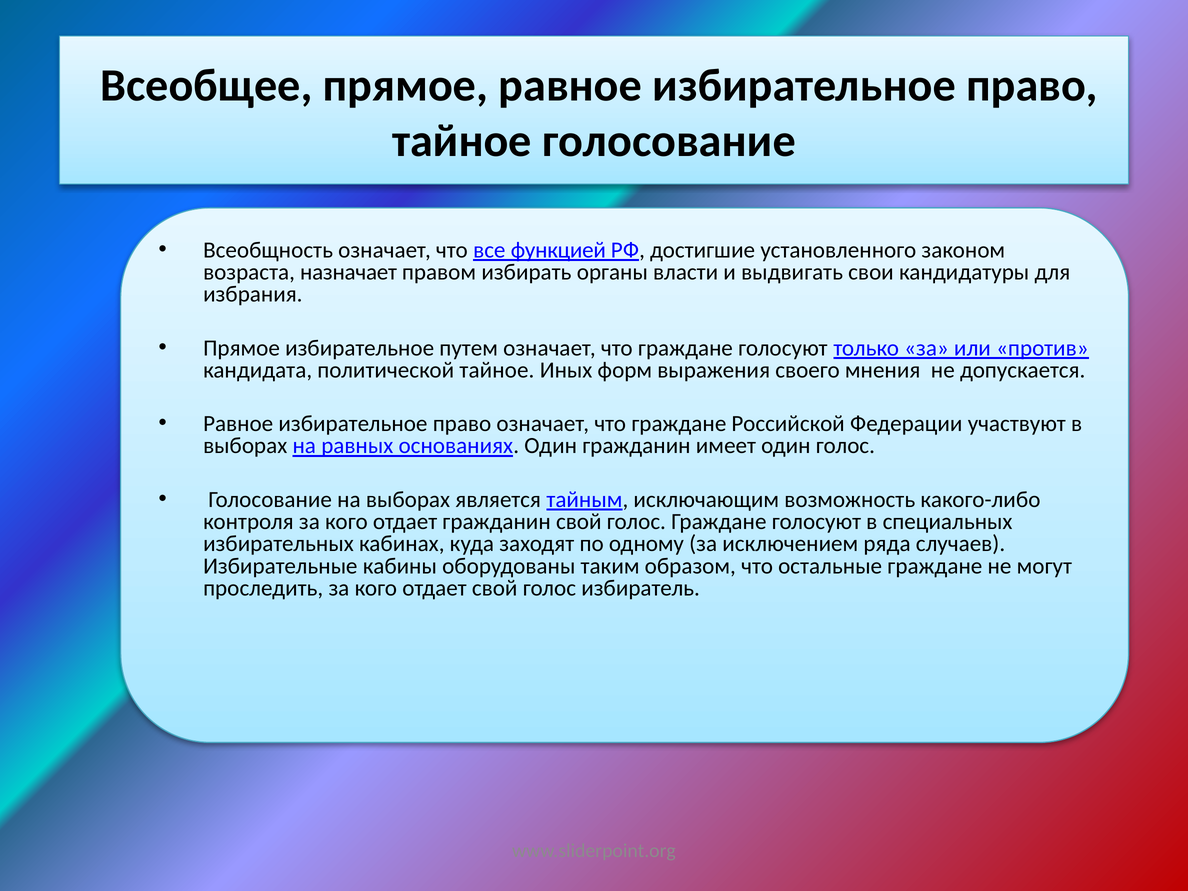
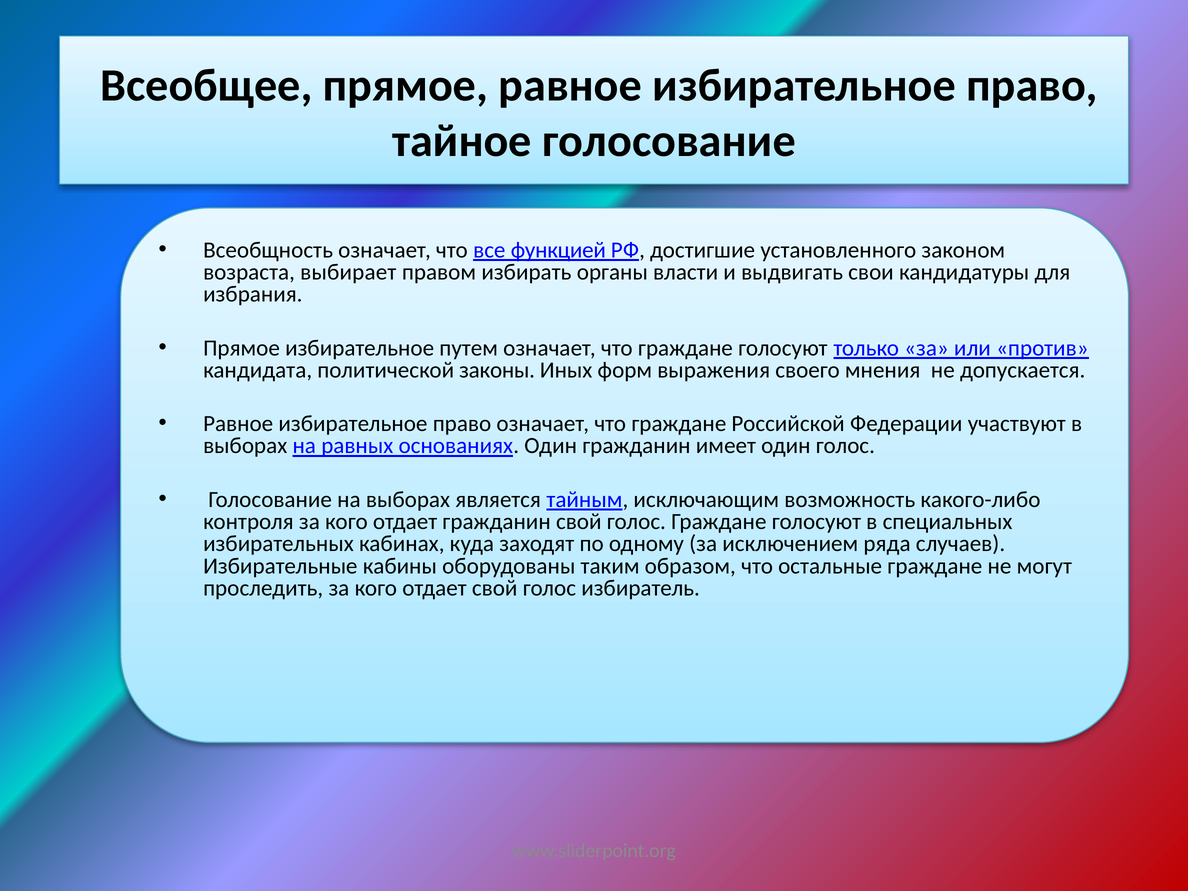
назначает: назначает -> выбирает
политической тайное: тайное -> законы
